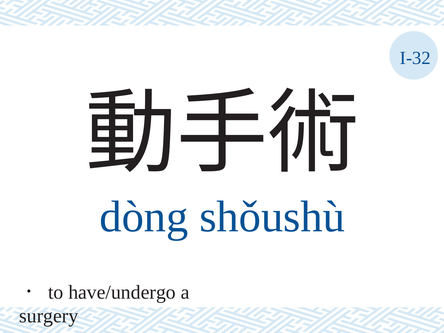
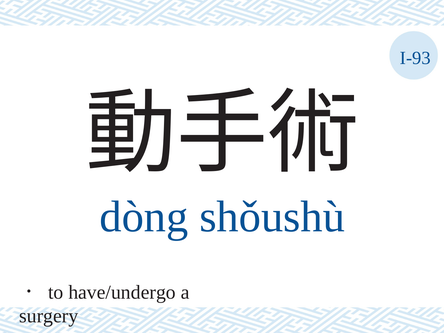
I-32: I-32 -> I-93
